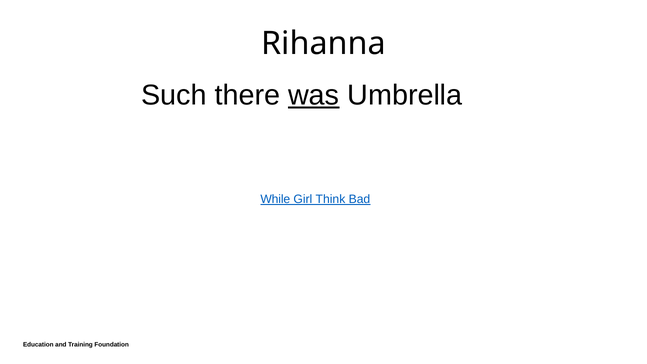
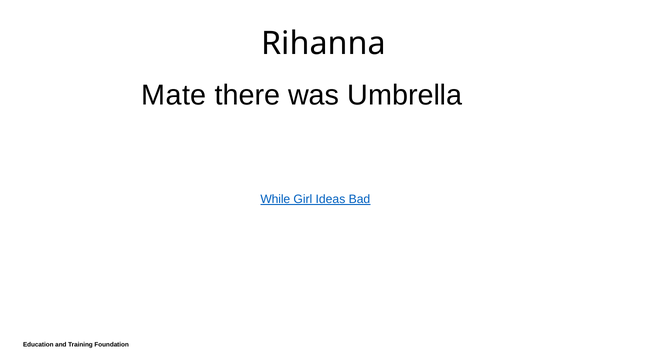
Such: Such -> Mate
was underline: present -> none
Think: Think -> Ideas
